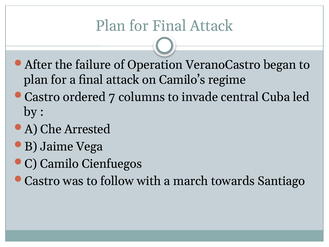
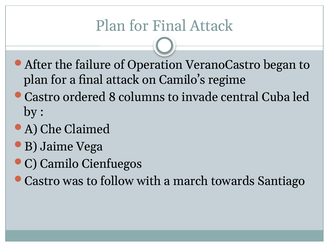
7: 7 -> 8
Arrested: Arrested -> Claimed
